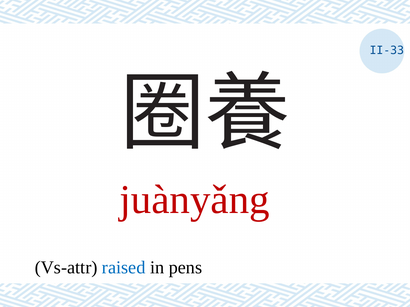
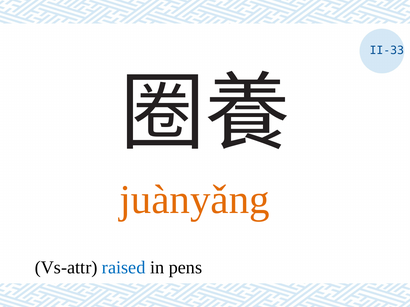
juànyǎng colour: red -> orange
